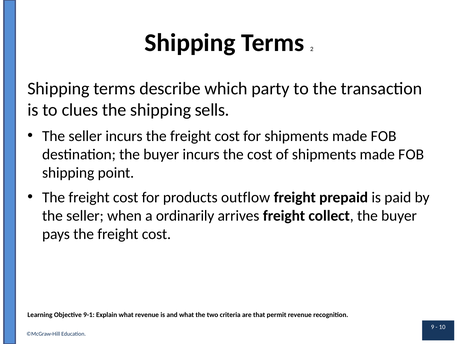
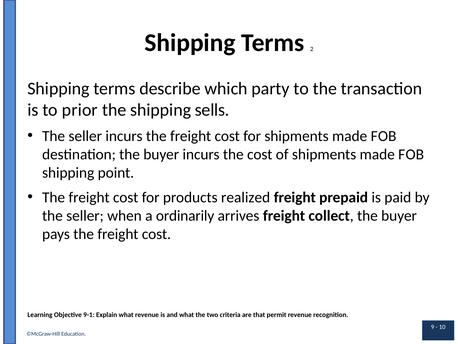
clues: clues -> prior
outflow: outflow -> realized
